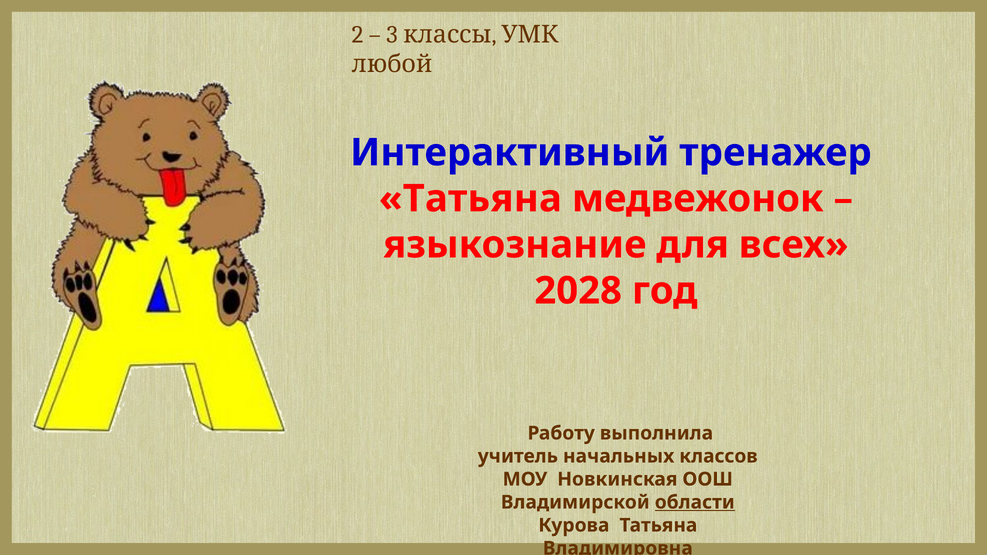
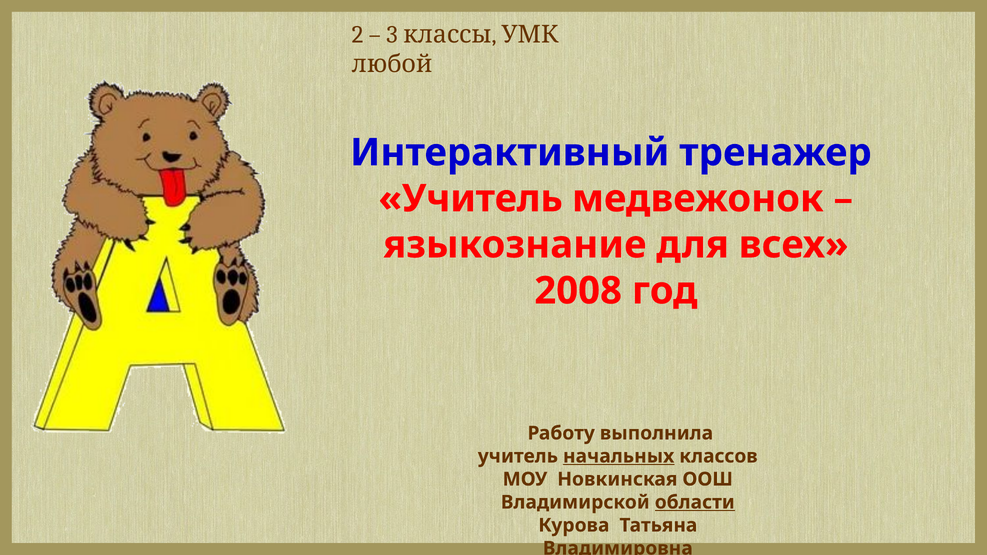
Татьяна at (470, 199): Татьяна -> Учитель
2028: 2028 -> 2008
начальных underline: none -> present
